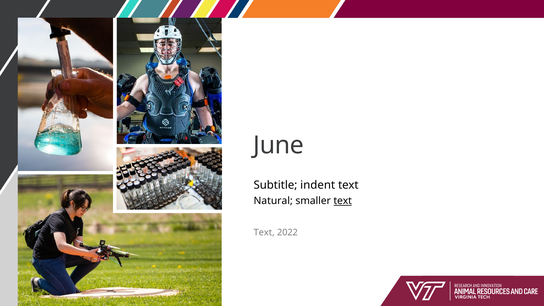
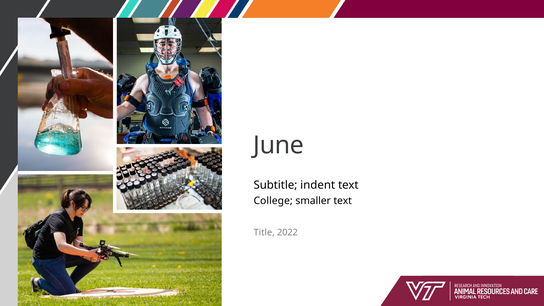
Natural: Natural -> College
text at (343, 201) underline: present -> none
Text at (264, 233): Text -> Title
